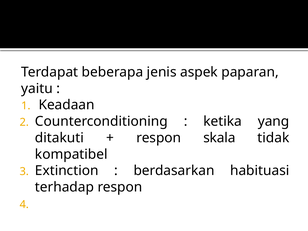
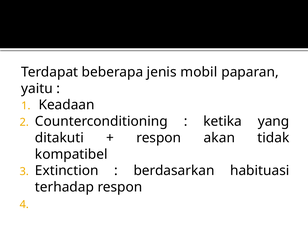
aspek: aspek -> mobil
skala: skala -> akan
